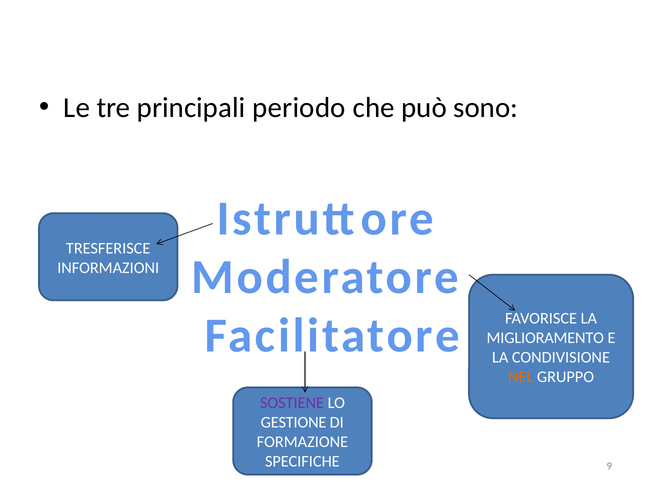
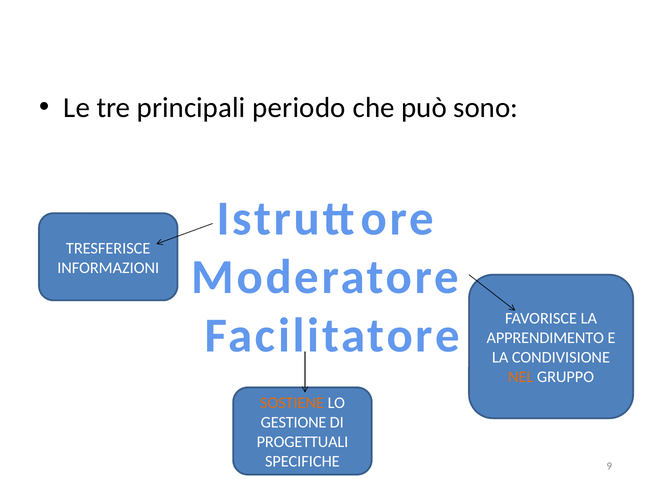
MIGLIORAMENTO: MIGLIORAMENTO -> APPRENDIMENTO
SOSTIENE colour: purple -> orange
FORMAZIONE: FORMAZIONE -> PROGETTUALI
